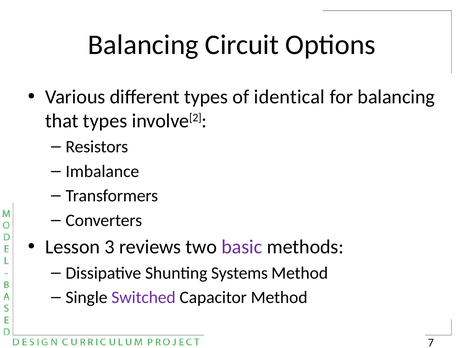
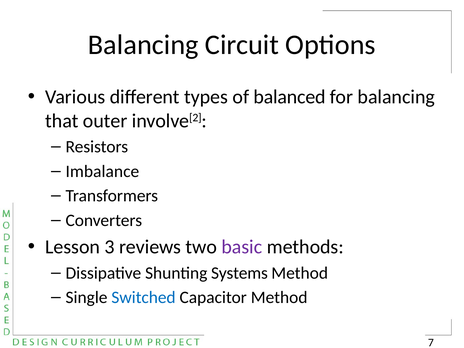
identical: identical -> balanced
that types: types -> outer
Switched colour: purple -> blue
